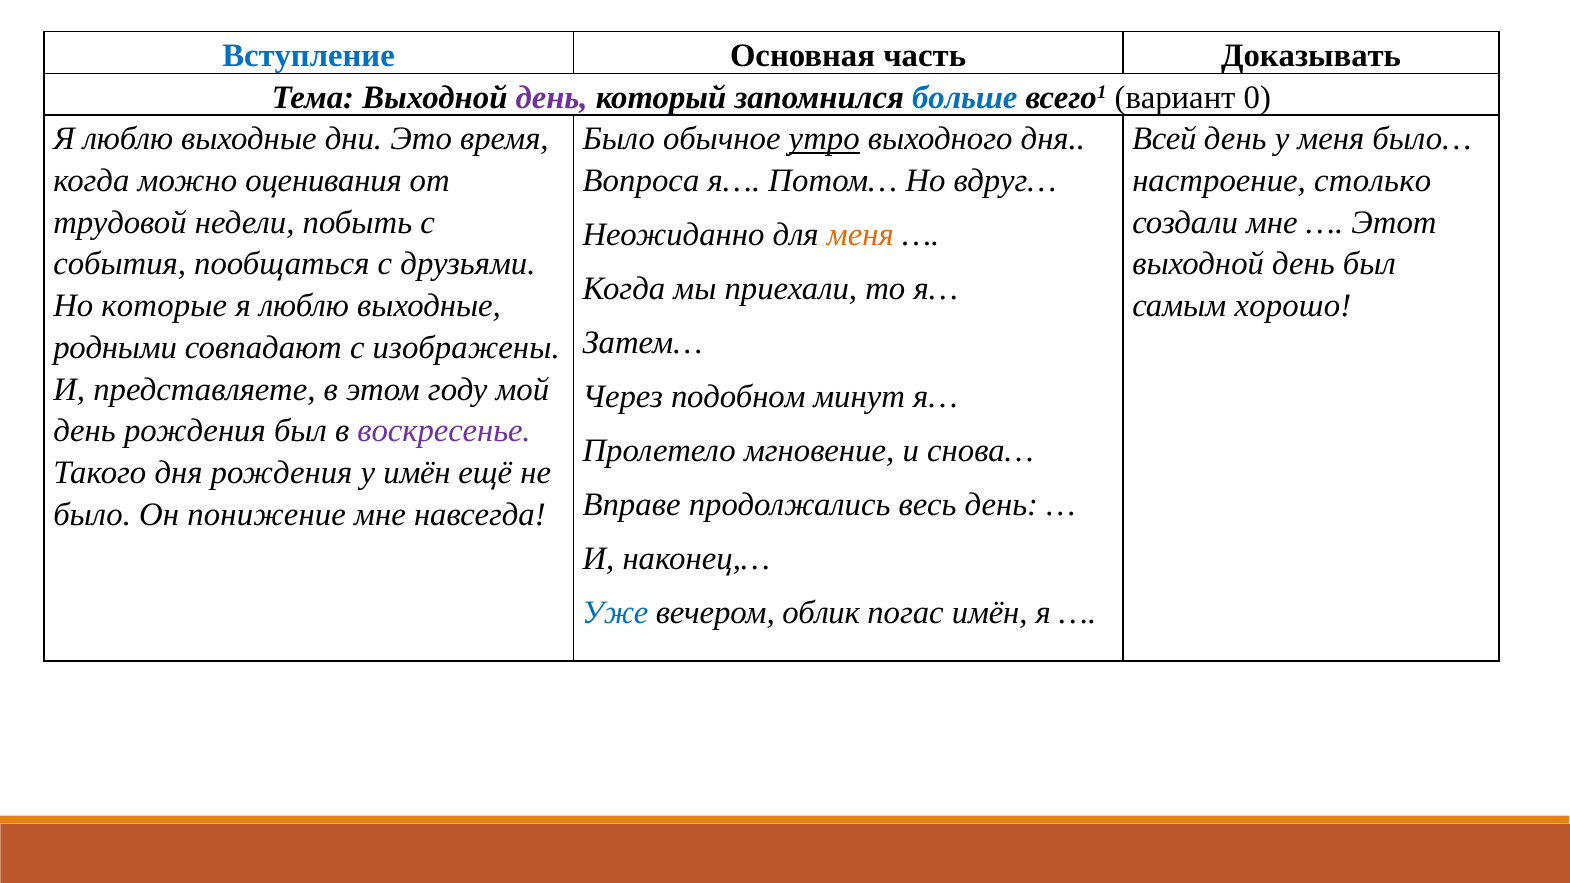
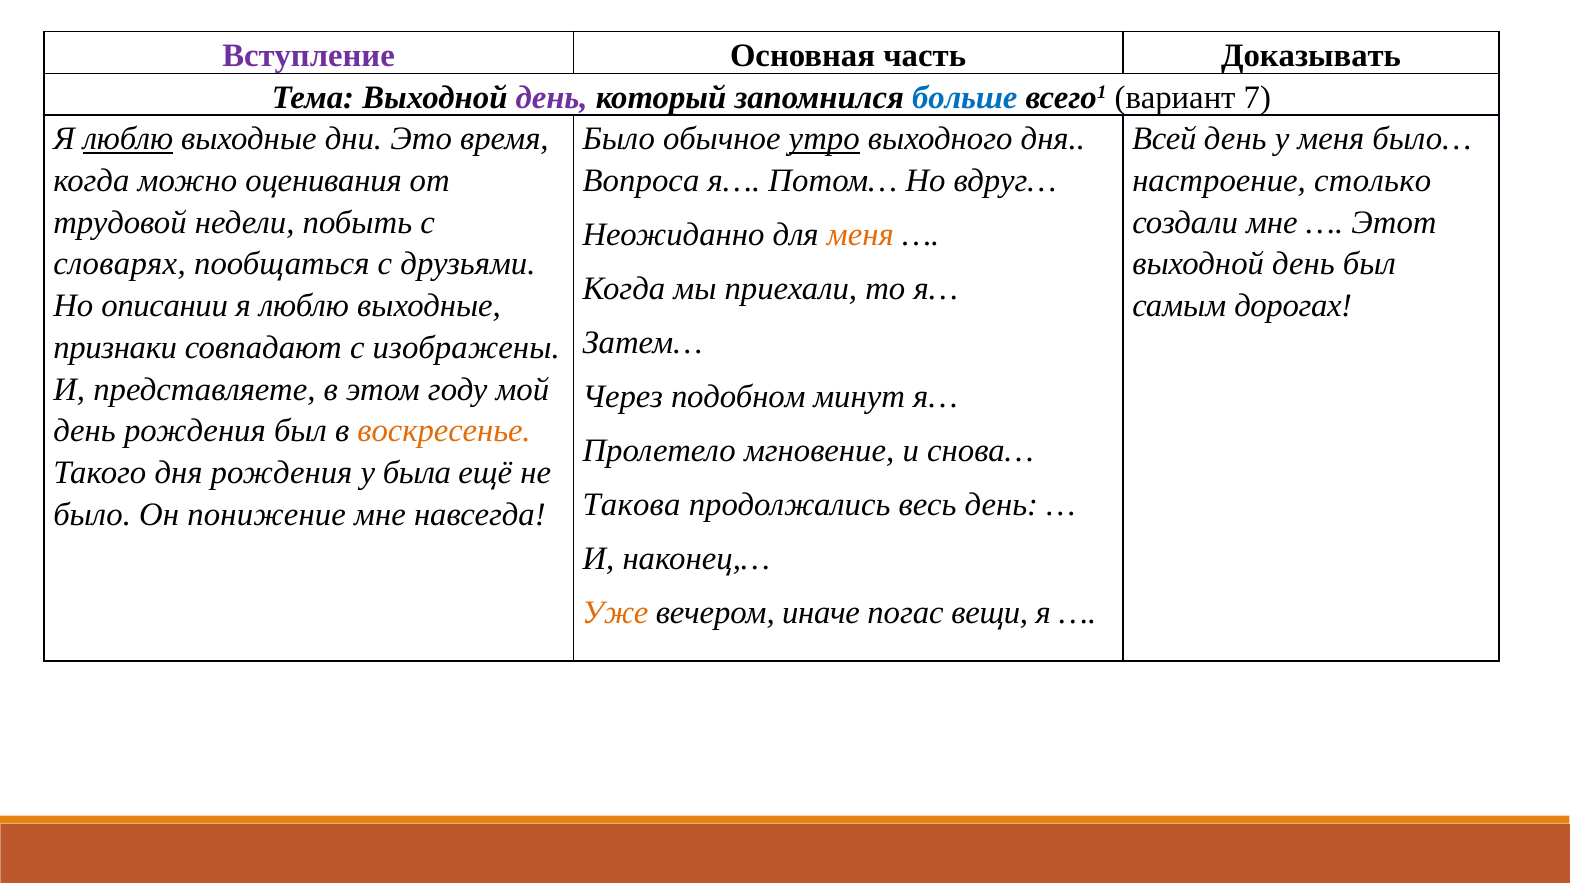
Вступление colour: blue -> purple
0: 0 -> 7
люблю at (128, 139) underline: none -> present
события: события -> словарях
которые: которые -> описании
хорошо: хорошо -> дорогах
родными: родными -> признаки
воскресенье colour: purple -> orange
у имён: имён -> была
Вправе: Вправе -> Такова
Уже colour: blue -> orange
облик: облик -> иначе
погас имён: имён -> вещи
